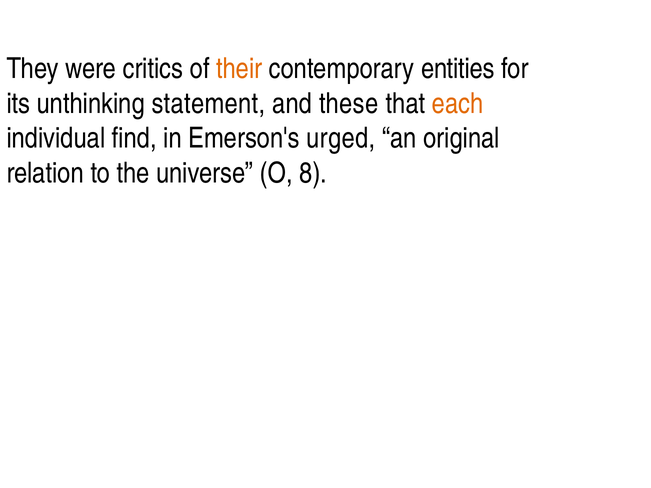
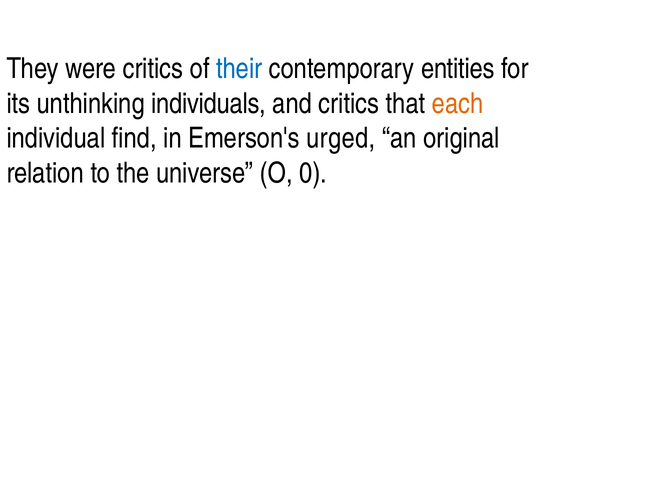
their colour: orange -> blue
statement: statement -> individuals
and these: these -> critics
8: 8 -> 0
